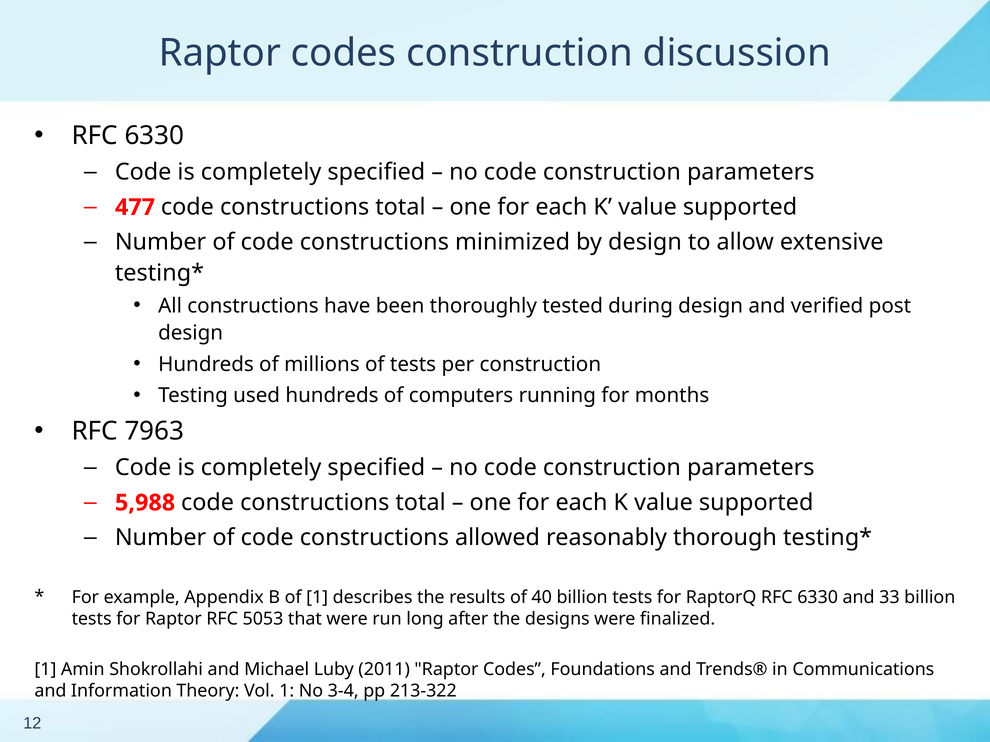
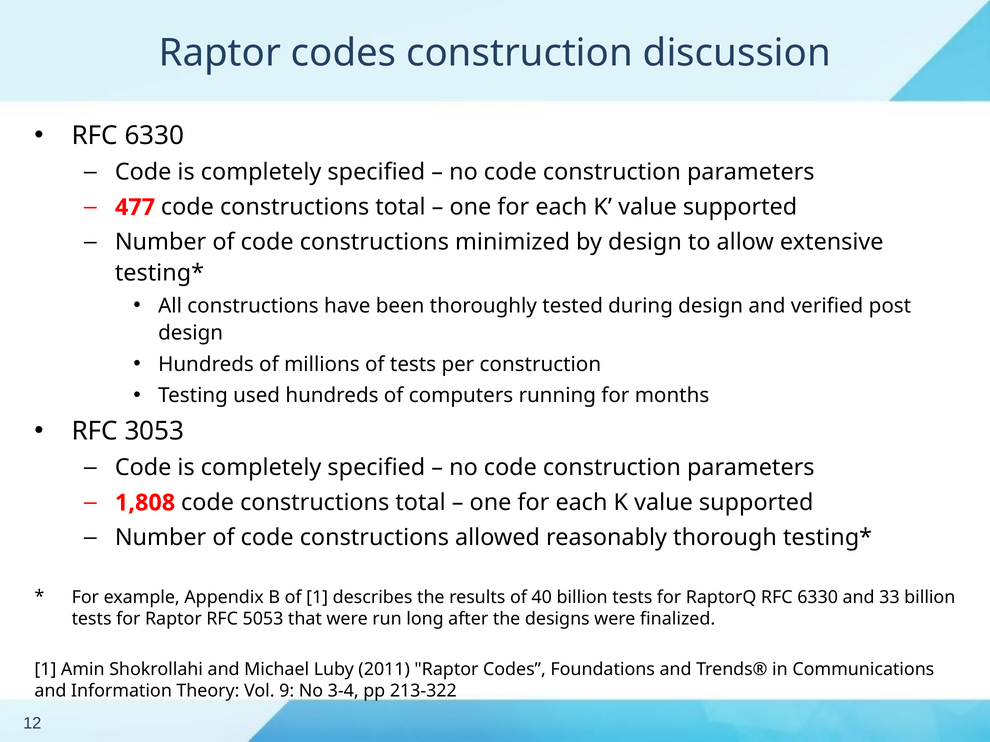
7963: 7963 -> 3053
5,988: 5,988 -> 1,808
Vol 1: 1 -> 9
